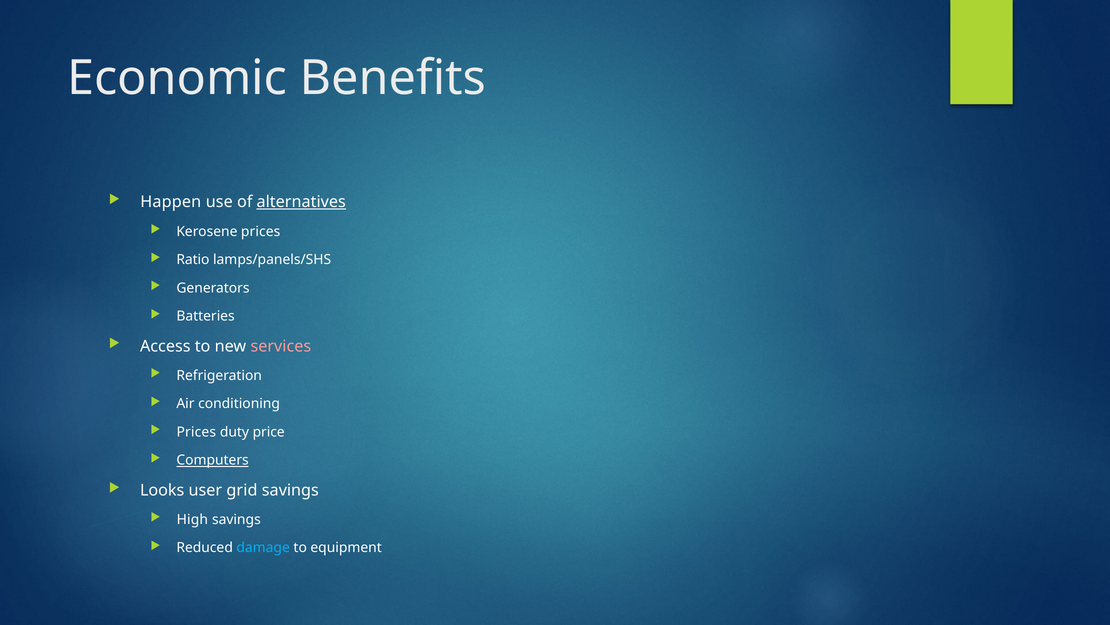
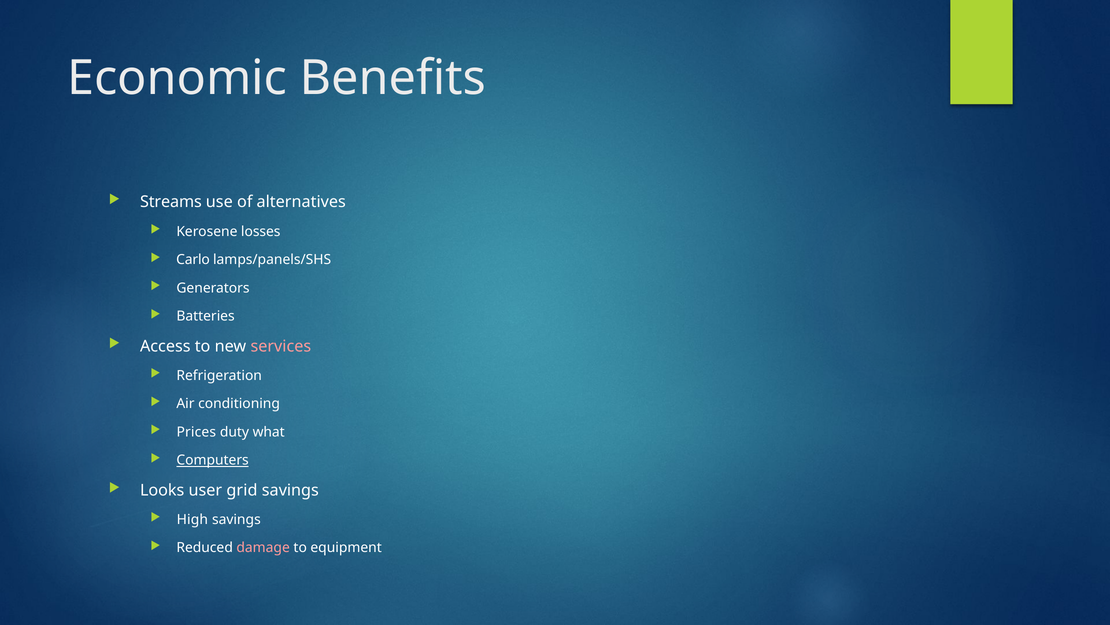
Happen: Happen -> Streams
alternatives underline: present -> none
Kerosene prices: prices -> losses
Ratio: Ratio -> Carlo
price: price -> what
damage colour: light blue -> pink
